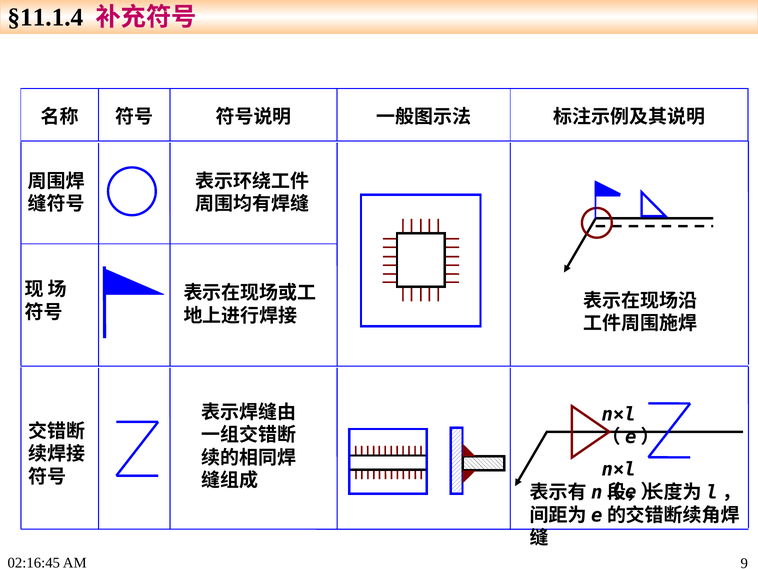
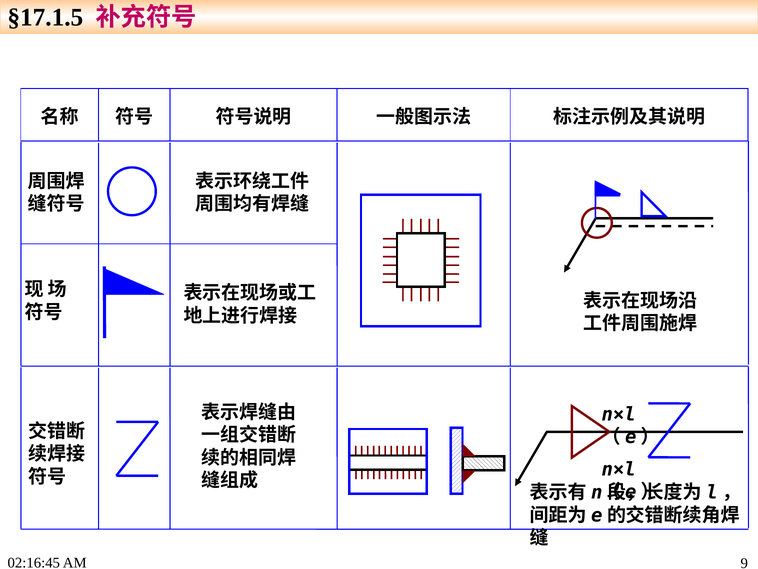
§11.1.4: §11.1.4 -> §17.1.5
